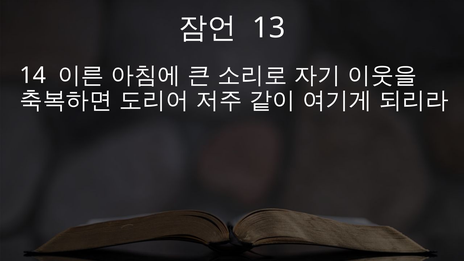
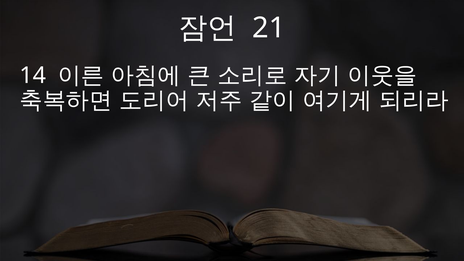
13: 13 -> 21
